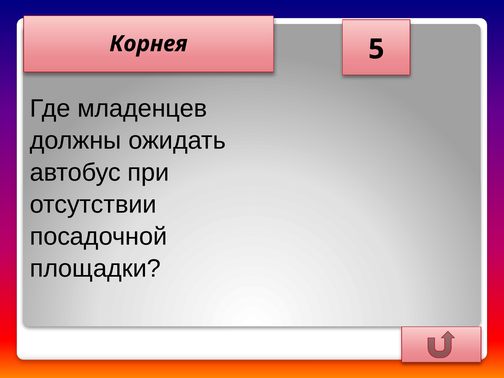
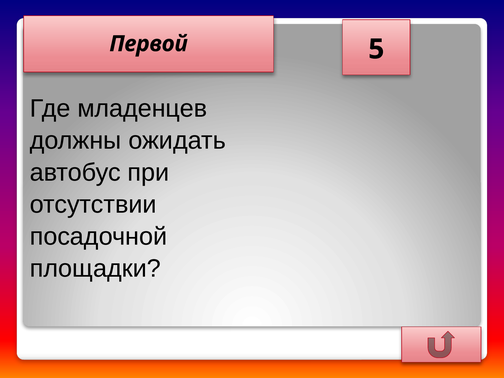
Корнея: Корнея -> Первой
